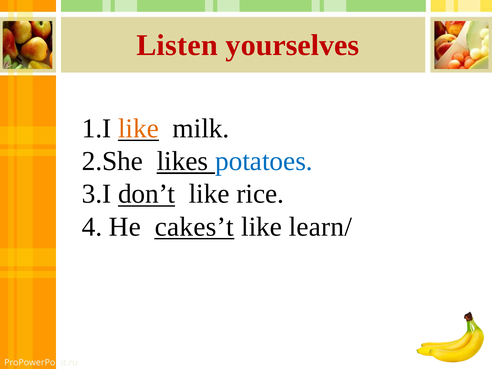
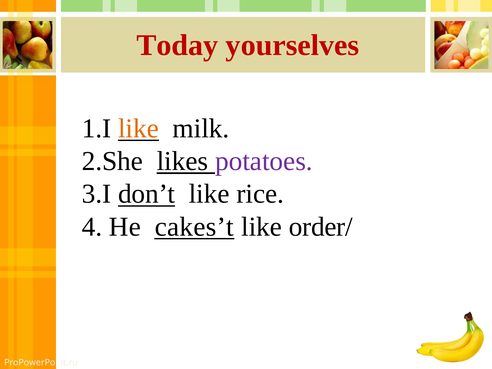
Listen: Listen -> Today
potatoes colour: blue -> purple
learn/: learn/ -> order/
